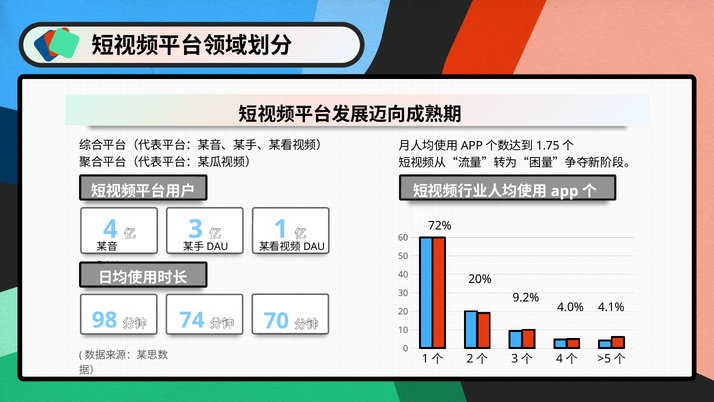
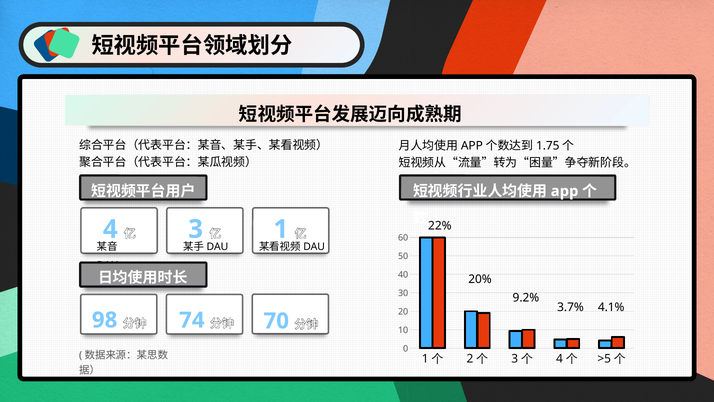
72%: 72% -> 22%
4.0%: 4.0% -> 3.7%
